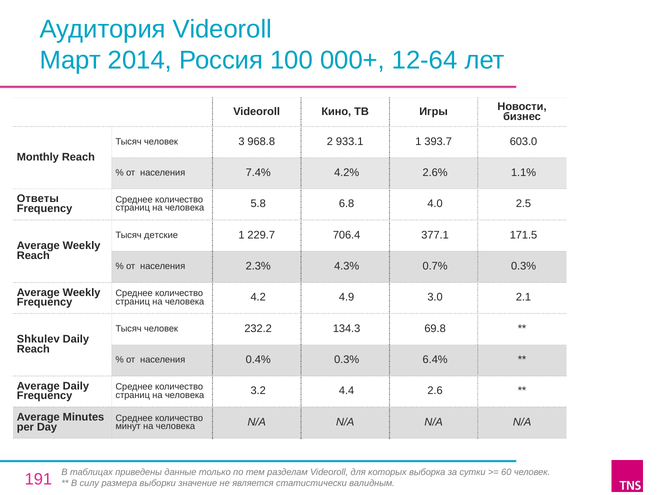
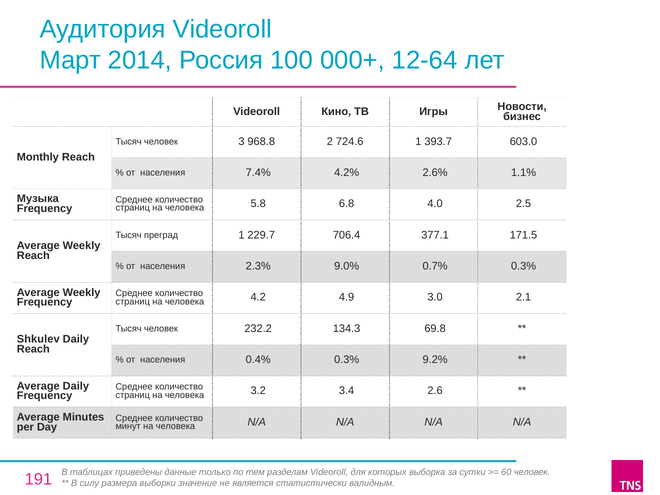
933.1: 933.1 -> 724.6
Ответы: Ответы -> Музыка
детские: детские -> преград
4.3%: 4.3% -> 9.0%
6.4%: 6.4% -> 9.2%
4.4: 4.4 -> 3.4
